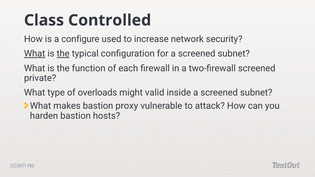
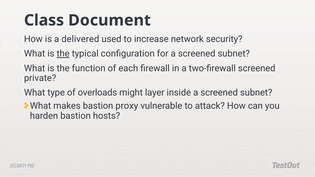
Controlled: Controlled -> Document
configure: configure -> delivered
What at (35, 54) underline: present -> none
valid: valid -> layer
